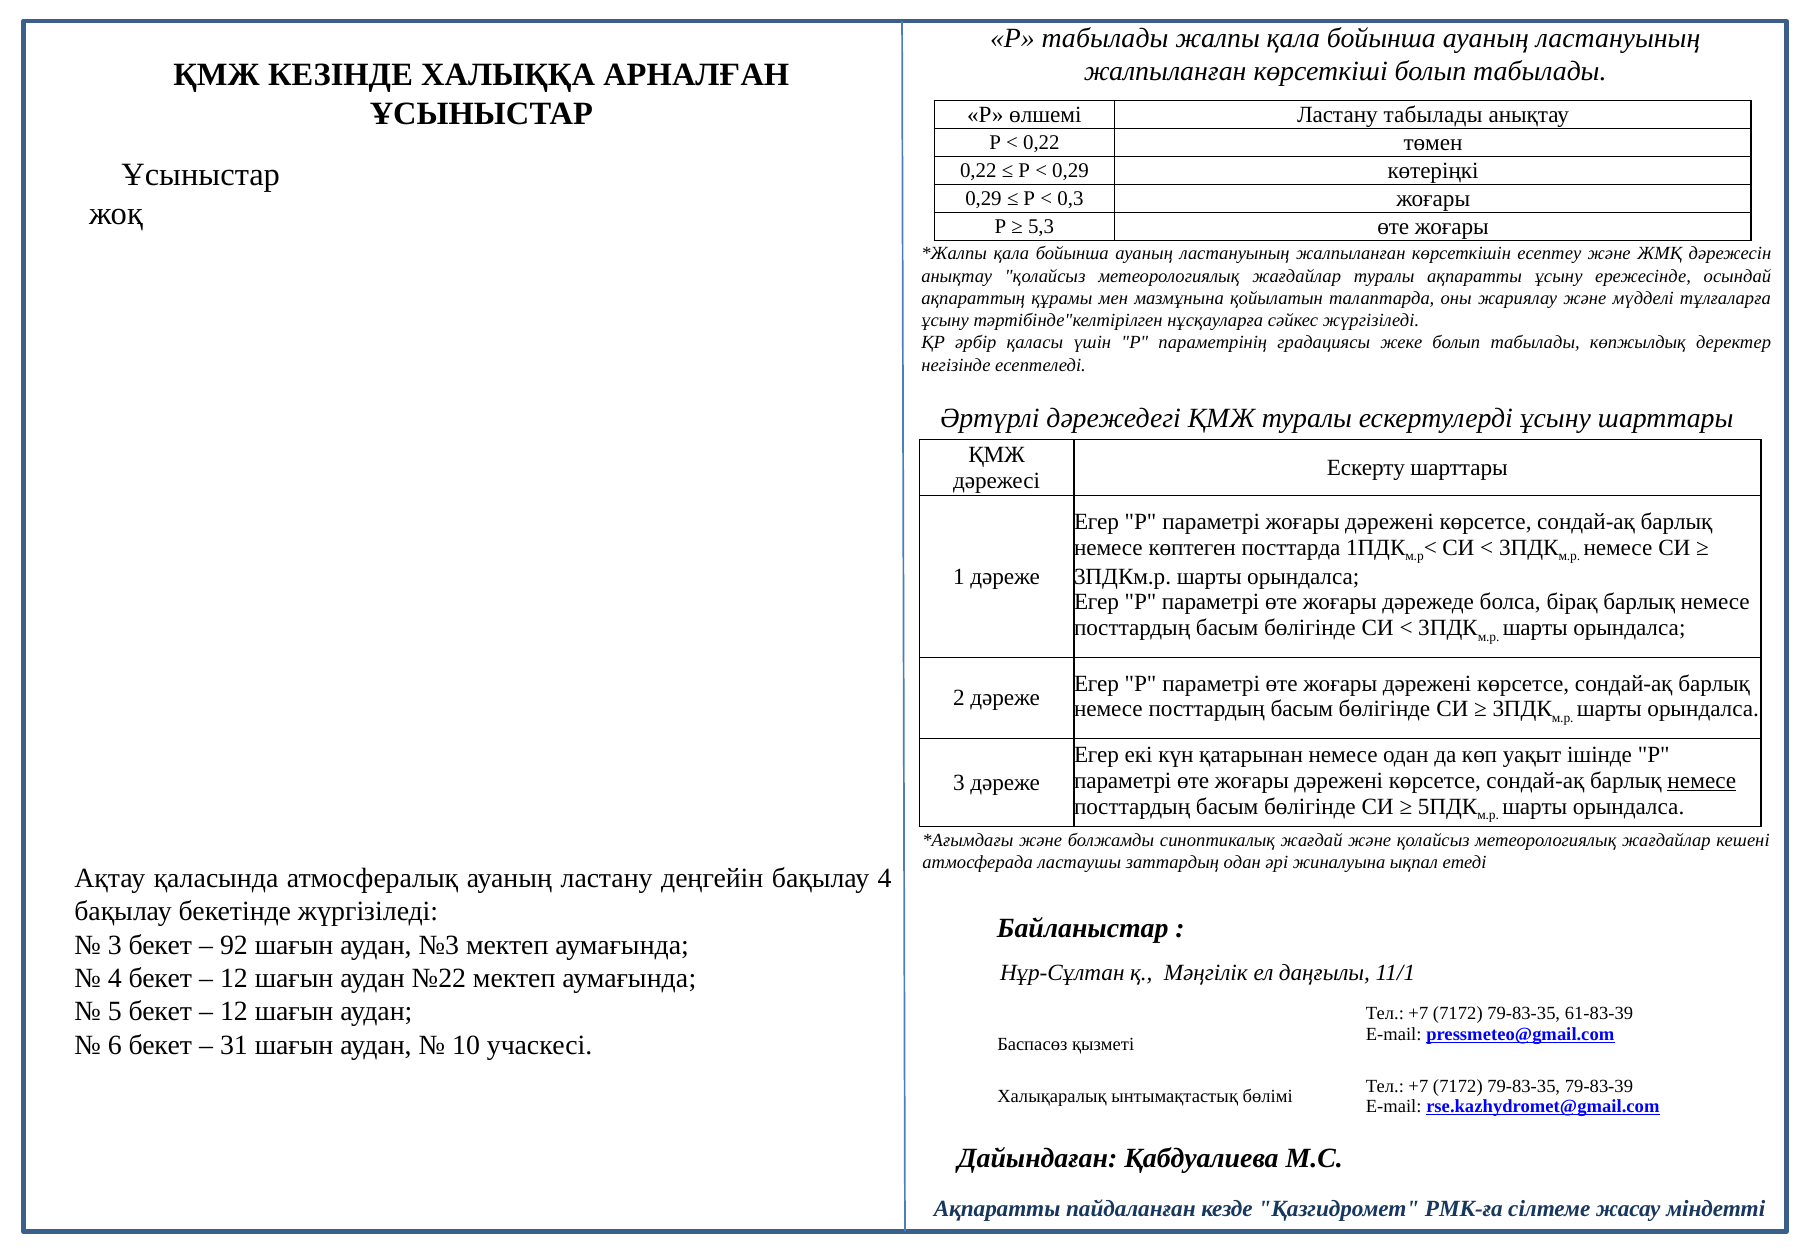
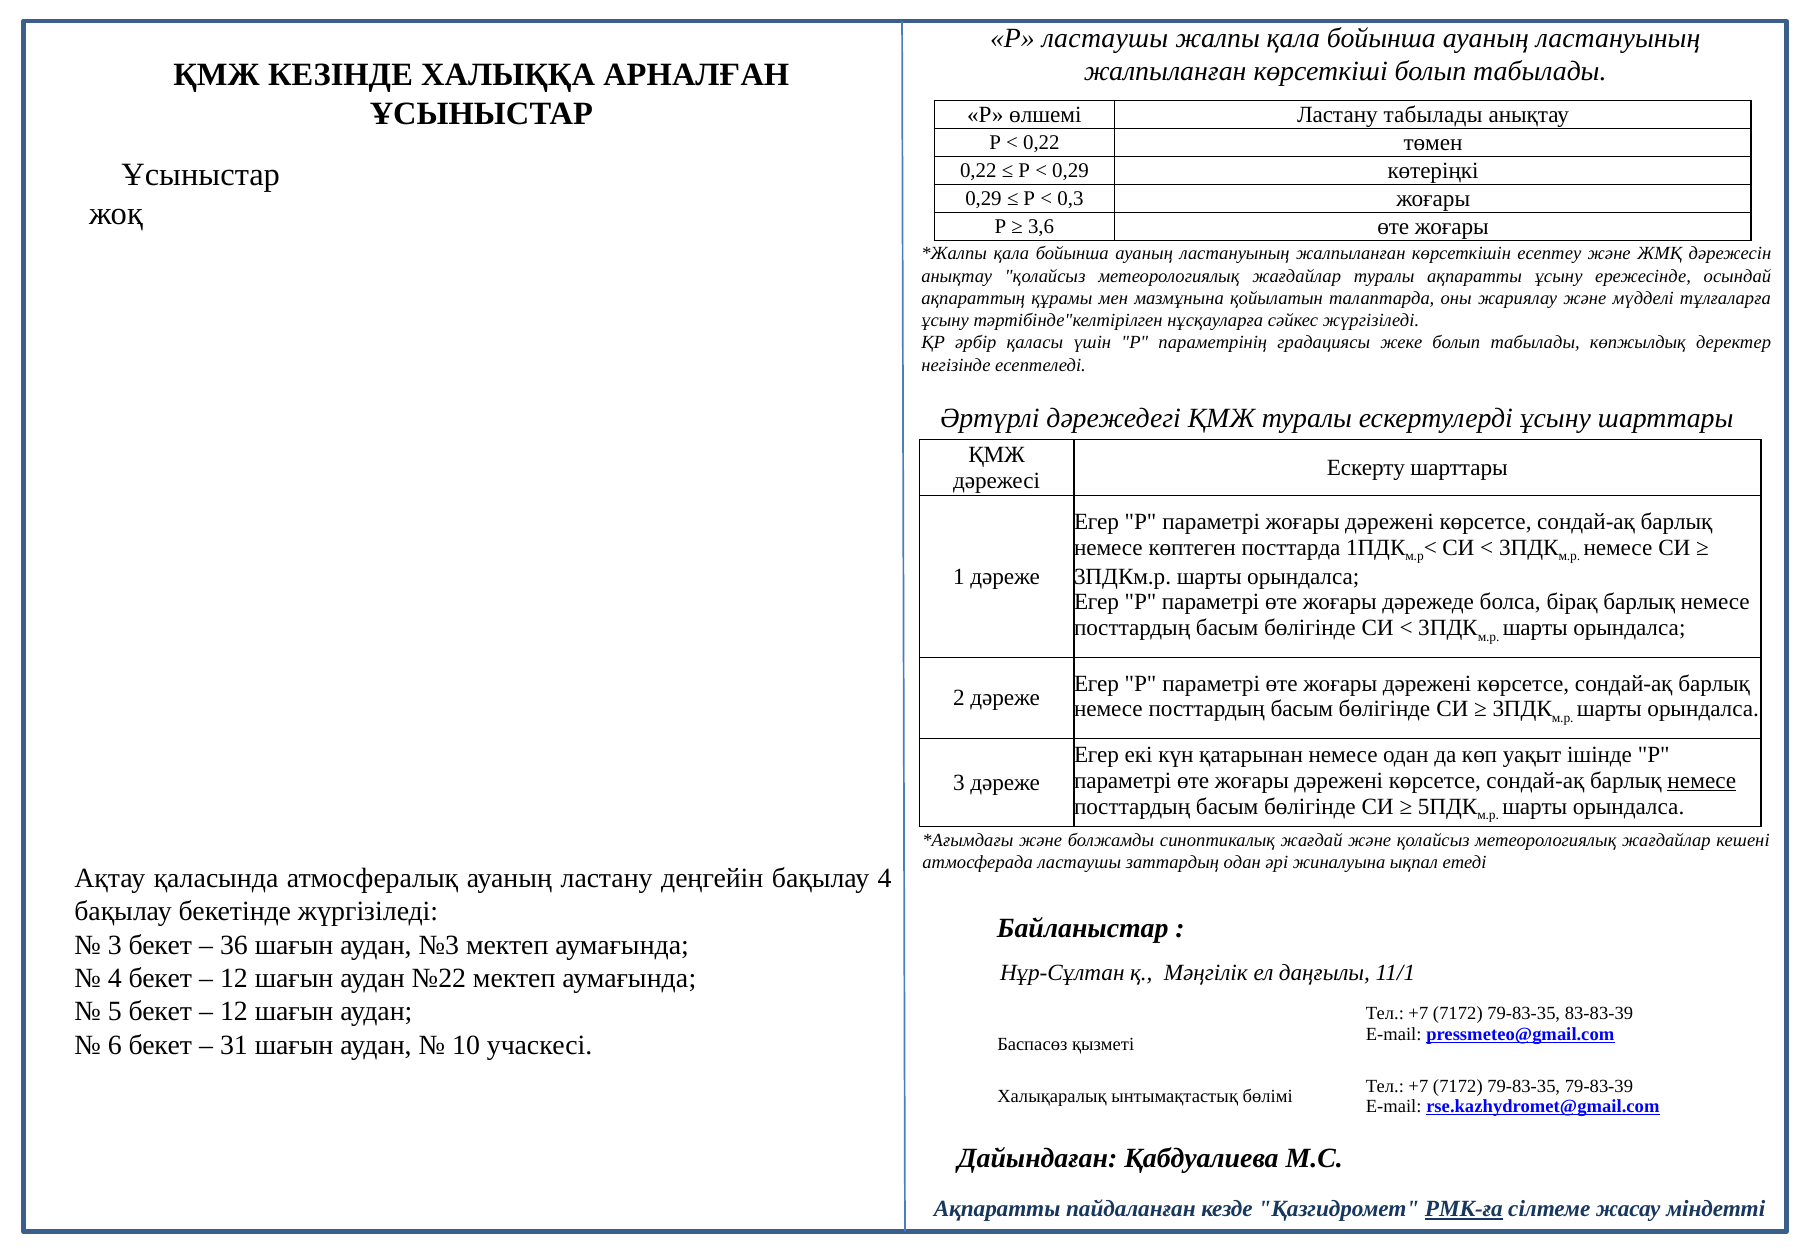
Р табылады: табылады -> ластаушы
5,3: 5,3 -> 3,6
92: 92 -> 36
61-83-39: 61-83-39 -> 83-83-39
РМК-ға underline: none -> present
